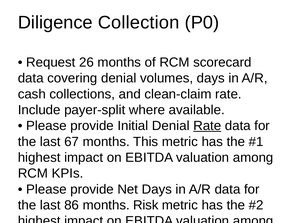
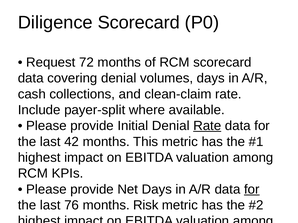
Diligence Collection: Collection -> Scorecard
26: 26 -> 72
67: 67 -> 42
for at (252, 190) underline: none -> present
86: 86 -> 76
